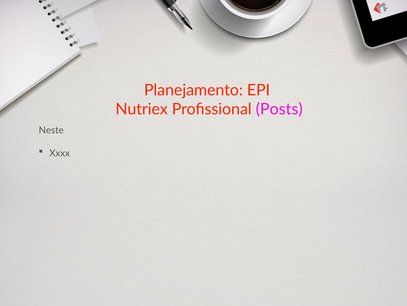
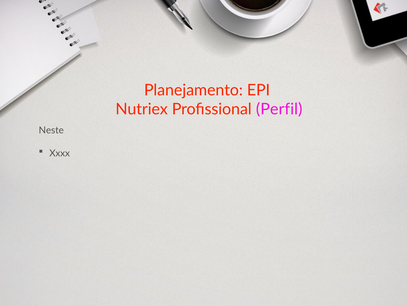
Posts: Posts -> Perfil
